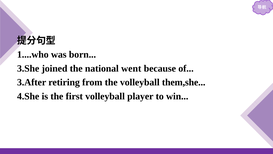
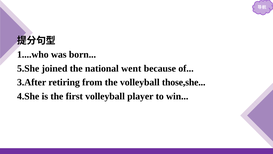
3.She: 3.She -> 5.She
them,she: them,she -> those,she
